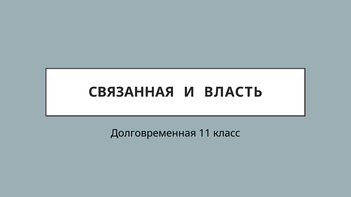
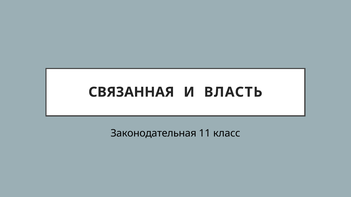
Долговременная: Долговременная -> Законодательная
